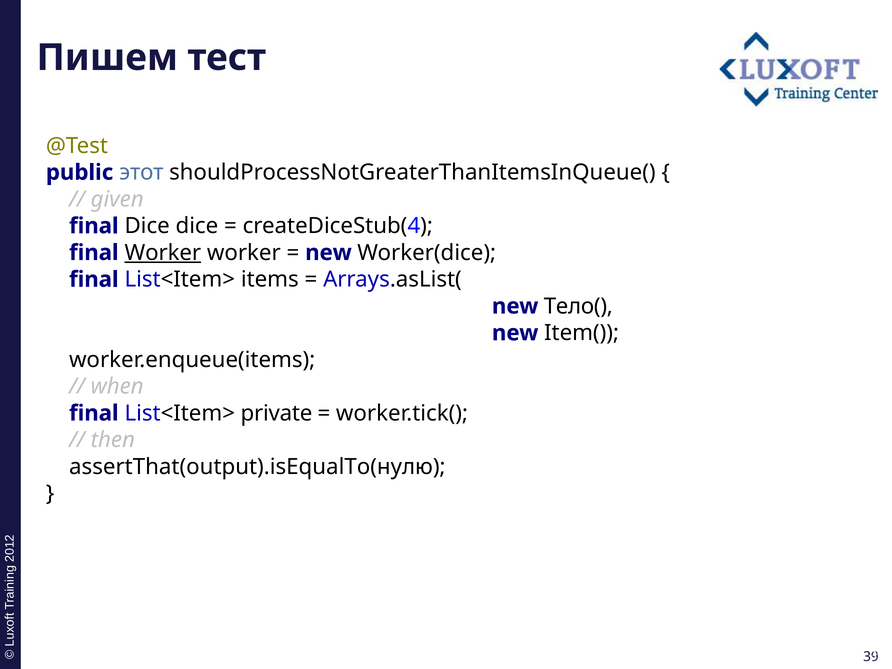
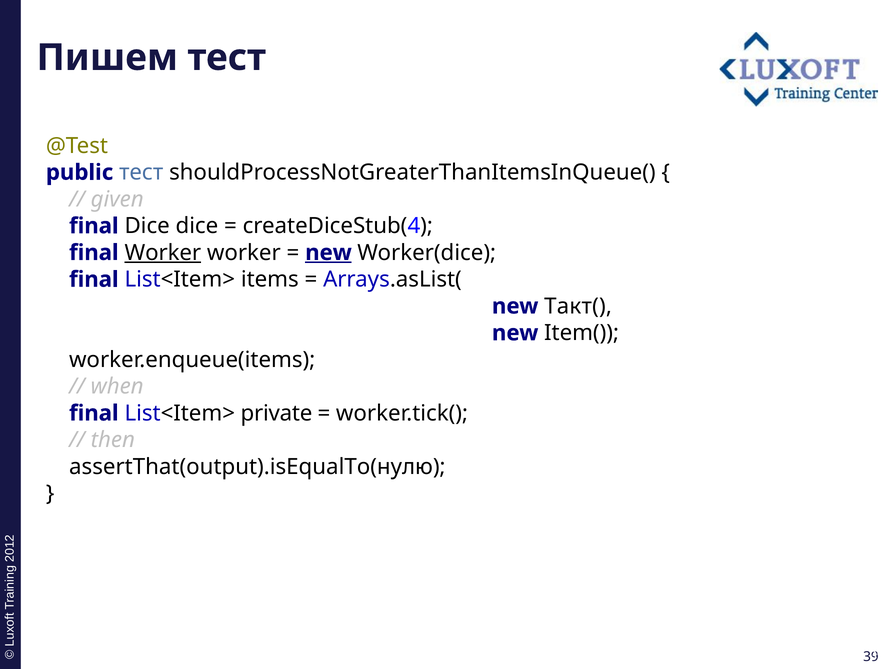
public этот: этот -> тест
new at (328, 253) underline: none -> present
Тело(: Тело( -> Такт(
